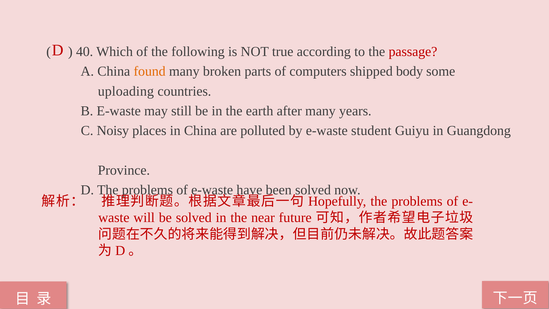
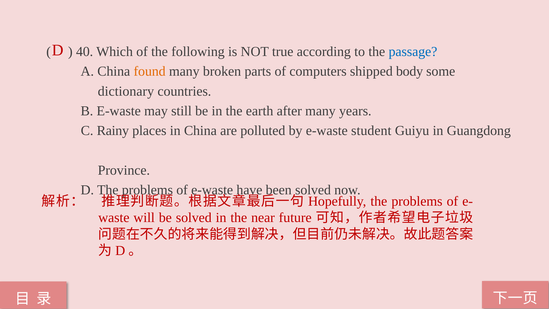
passage colour: red -> blue
uploading: uploading -> dictionary
Noisy: Noisy -> Rainy
